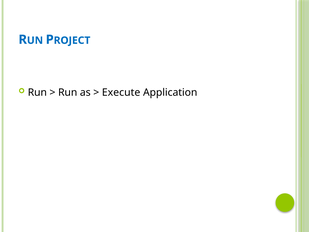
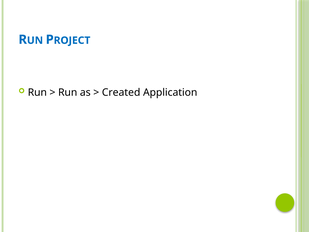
Execute: Execute -> Created
